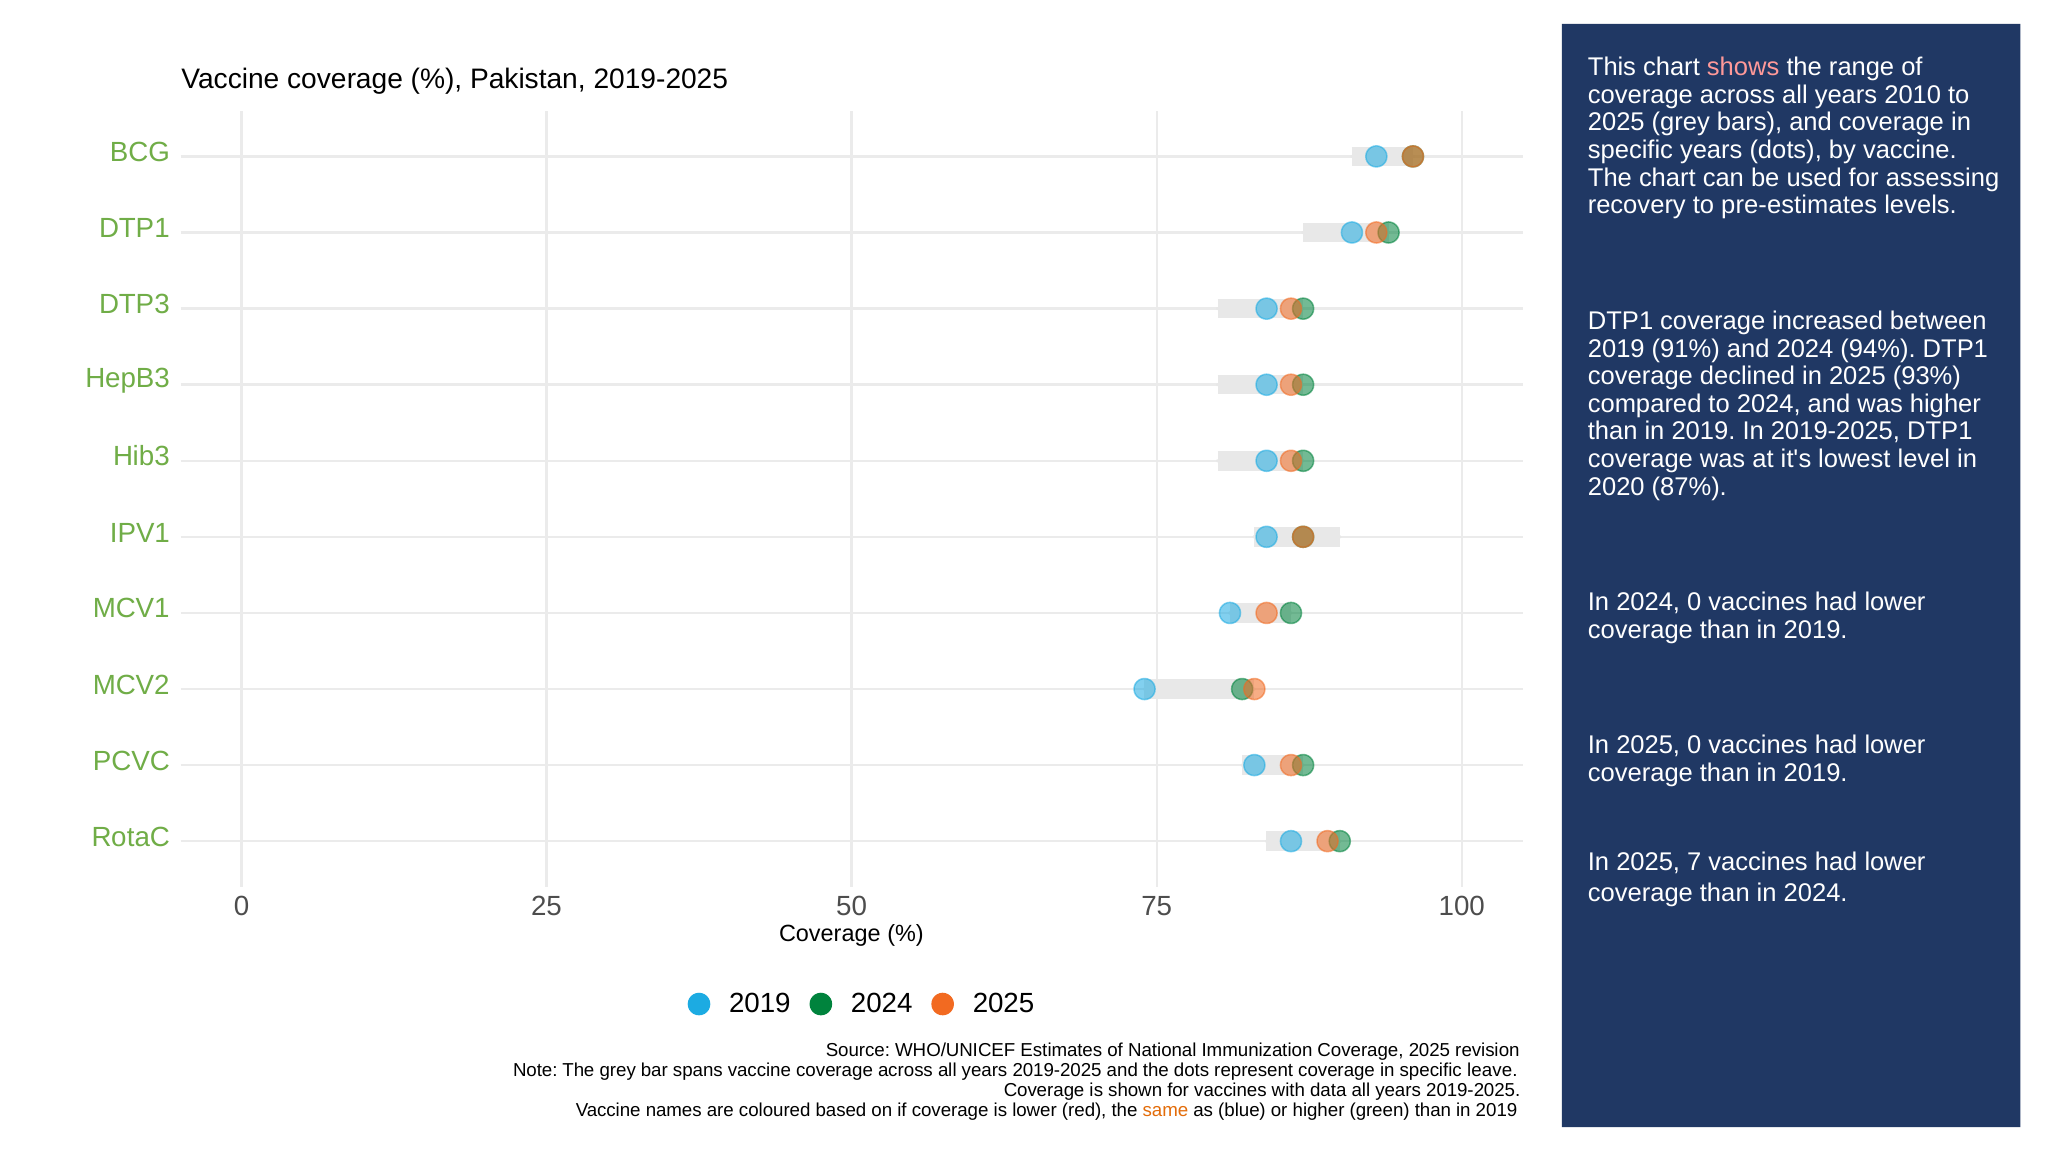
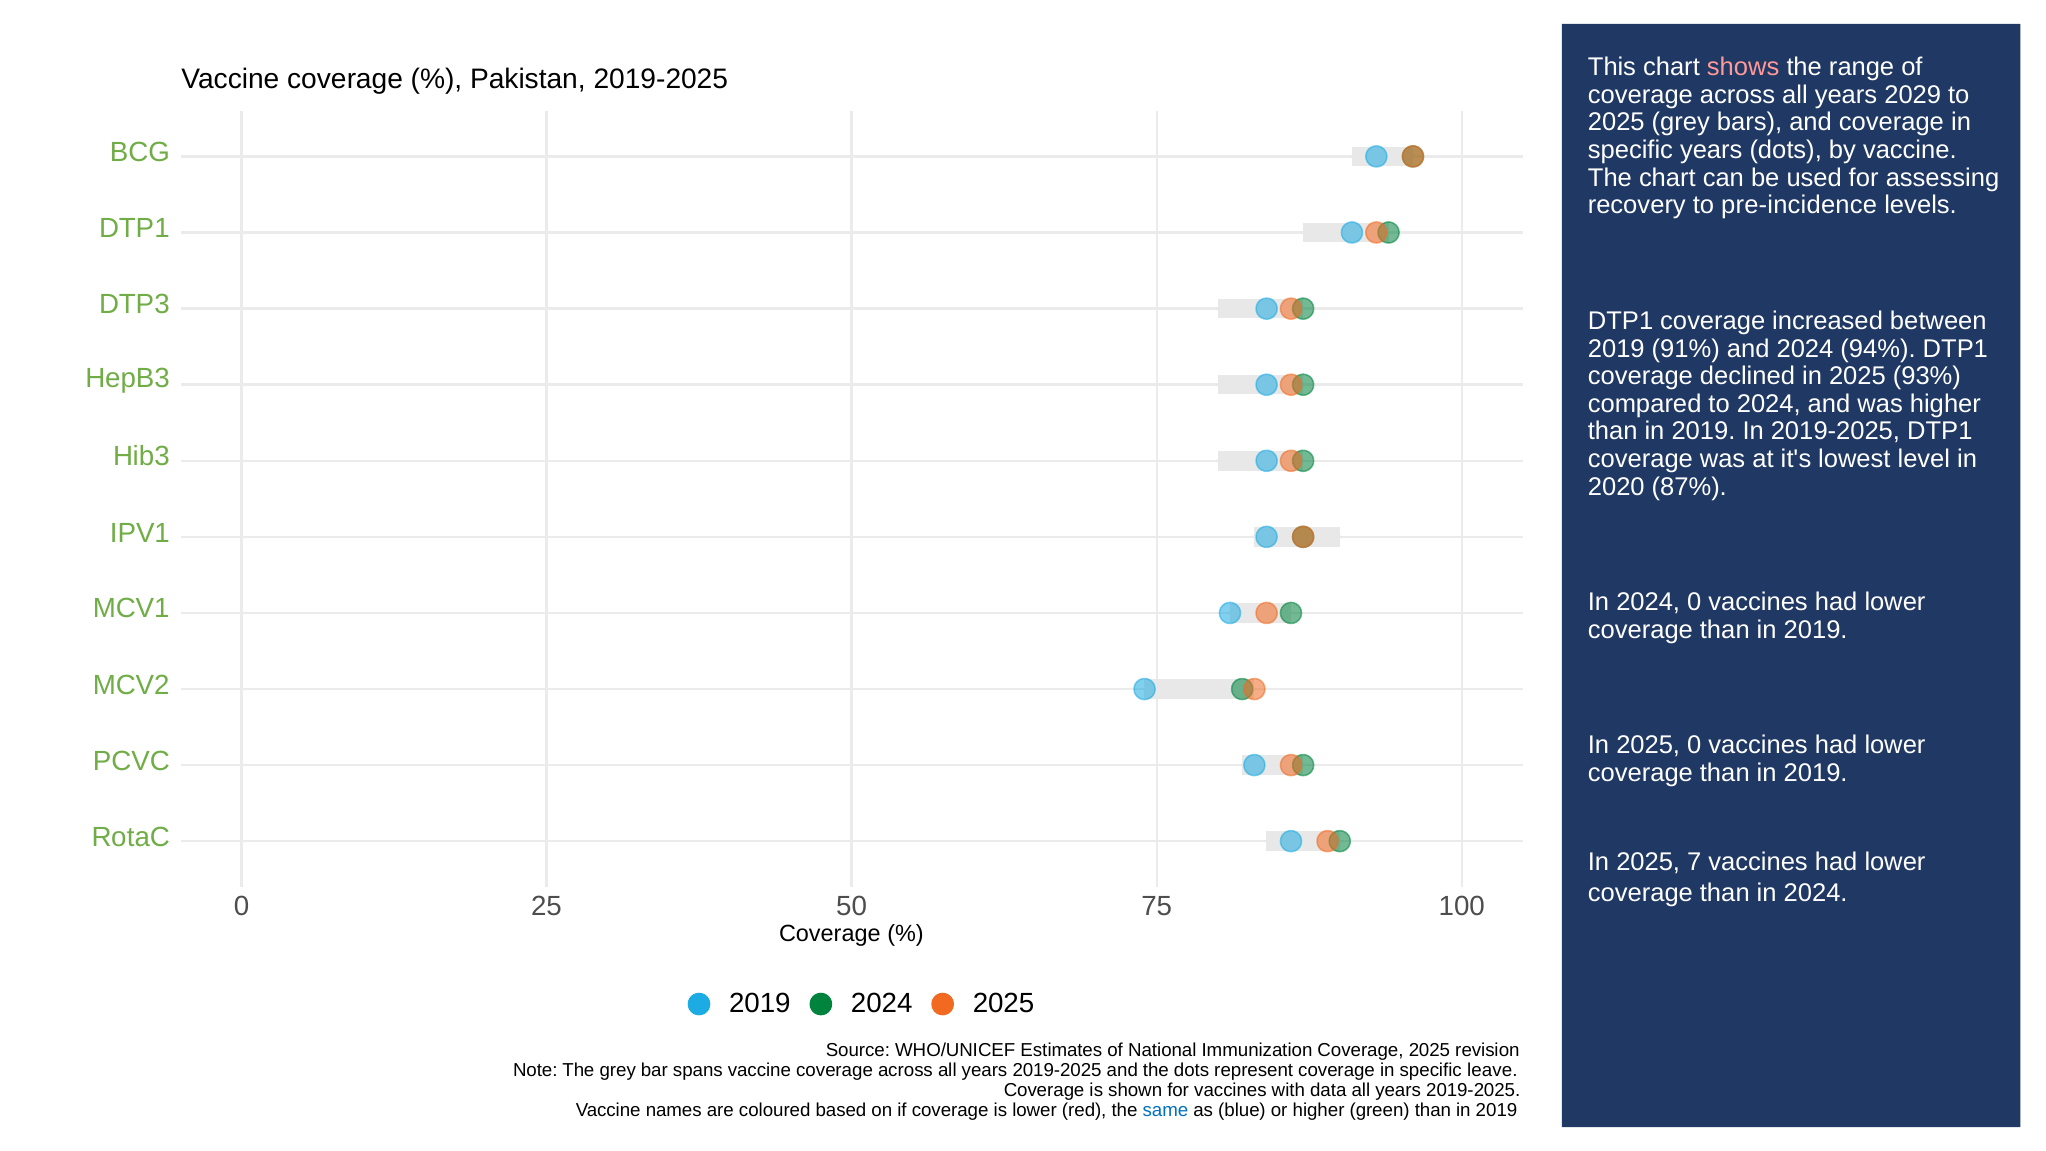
2010: 2010 -> 2029
pre-estimates: pre-estimates -> pre-incidence
same colour: orange -> blue
